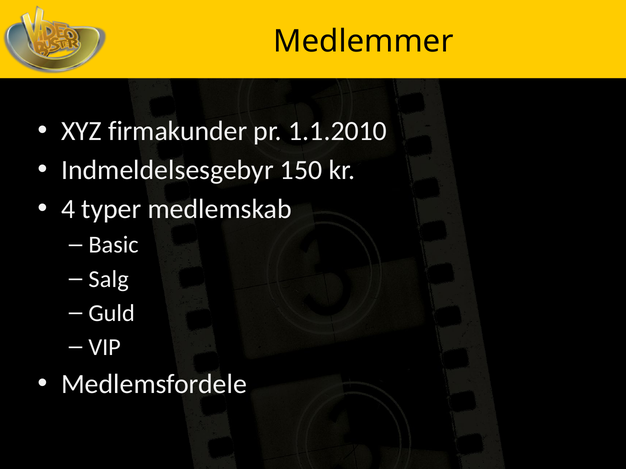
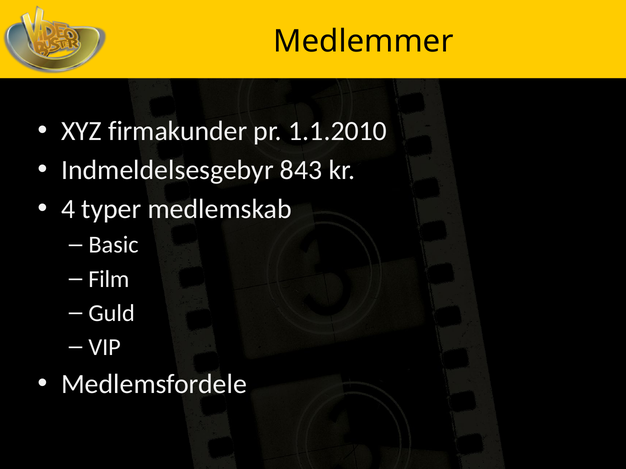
150: 150 -> 843
Salg: Salg -> Film
